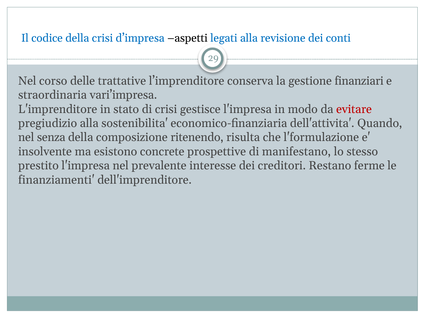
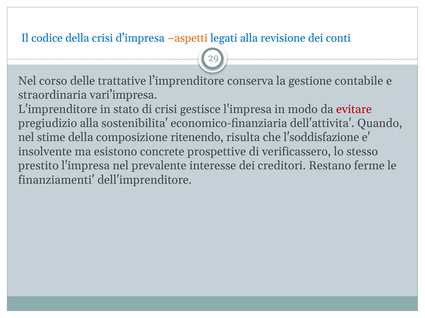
aspetti colour: black -> orange
finanziari: finanziari -> contabile
senza: senza -> stime
l'formulazione: l'formulazione -> l'soddisfazione
manifestano: manifestano -> verificassero
